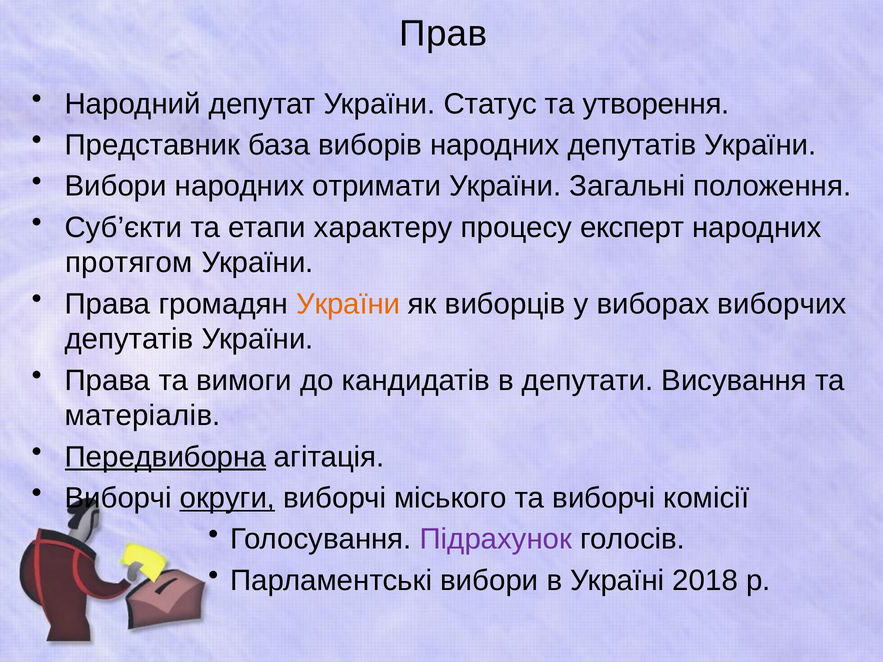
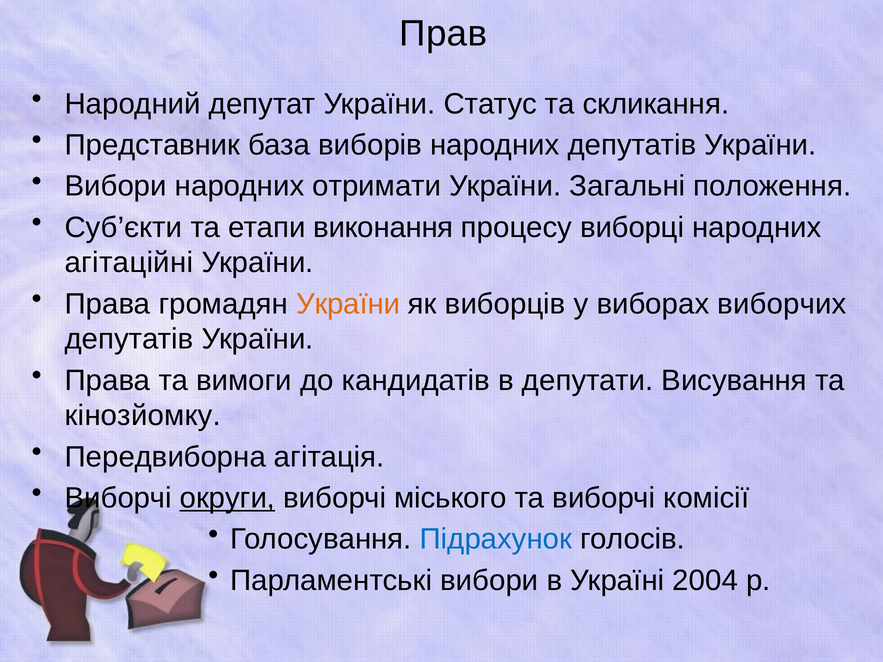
утворення: утворення -> скликання
характеру: характеру -> виконання
експерт: експерт -> виборці
протягом: протягом -> агітаційні
матеріалів: матеріалів -> кінозйомку
Передвиборна underline: present -> none
Підрахунок colour: purple -> blue
2018: 2018 -> 2004
